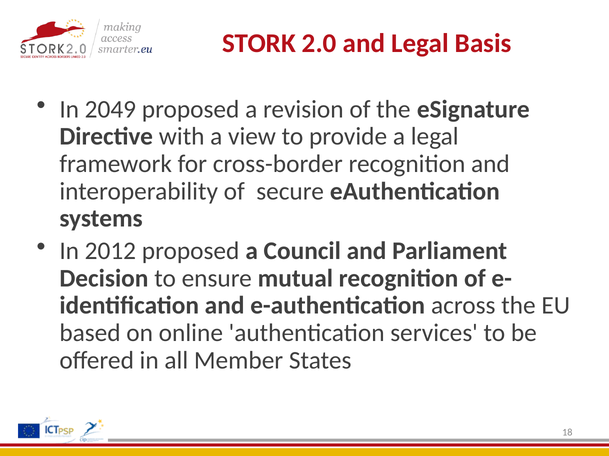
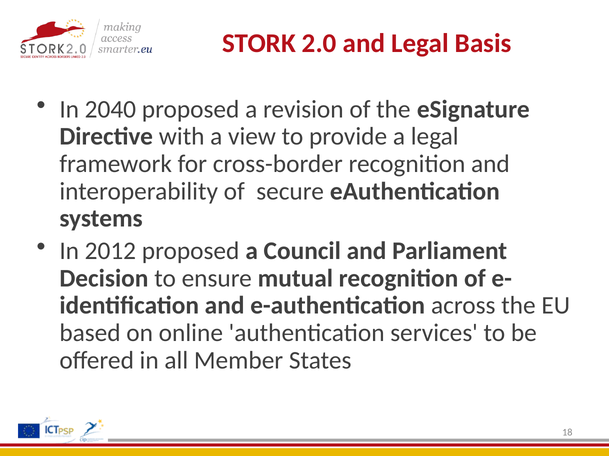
2049: 2049 -> 2040
